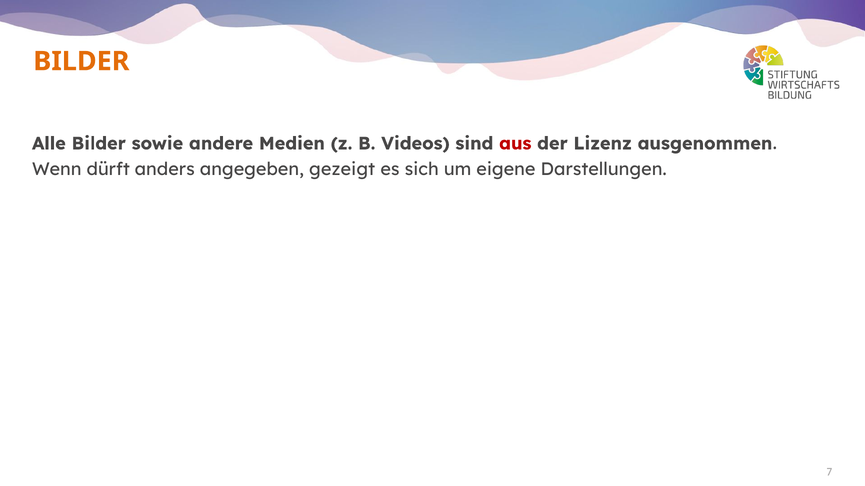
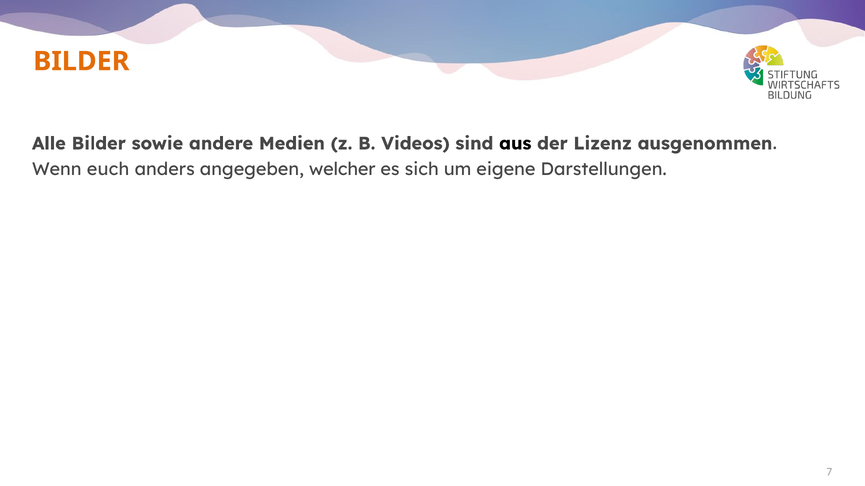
aus colour: red -> black
dürft: dürft -> euch
gezeigt: gezeigt -> welcher
